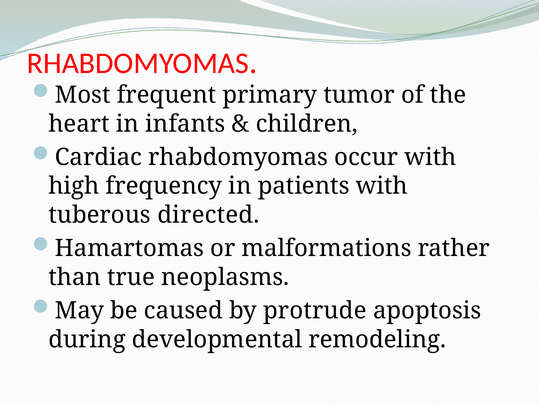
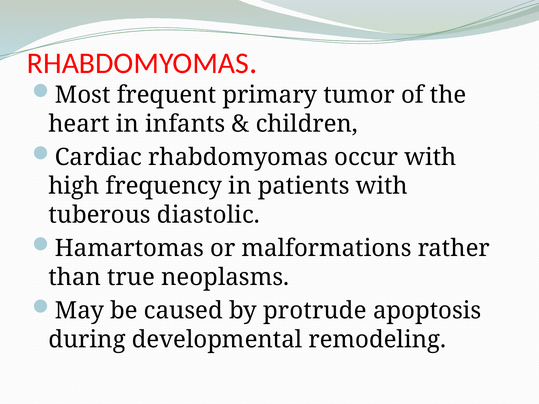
directed: directed -> diastolic
